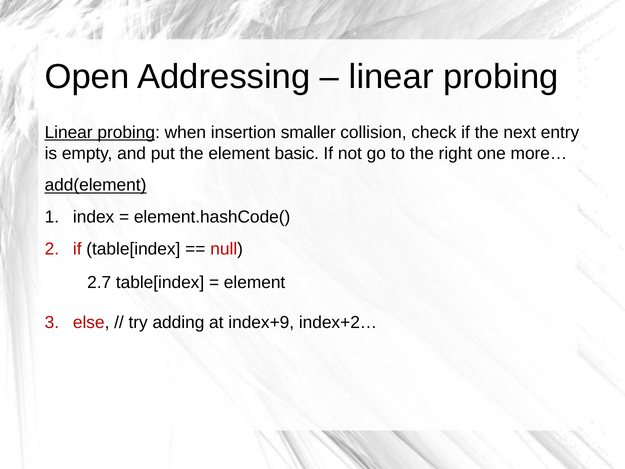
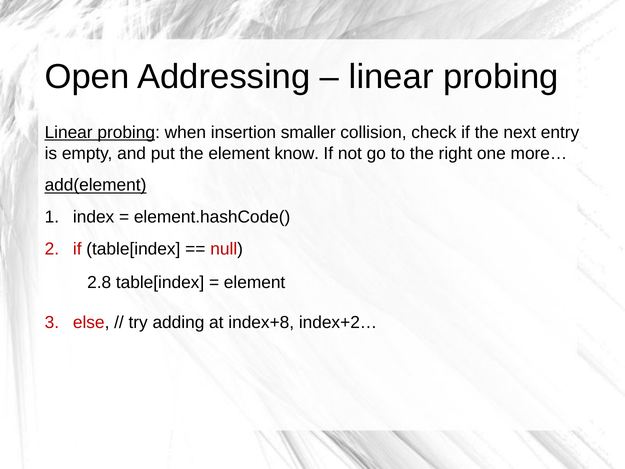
basic: basic -> know
2.7: 2.7 -> 2.8
index+9: index+9 -> index+8
